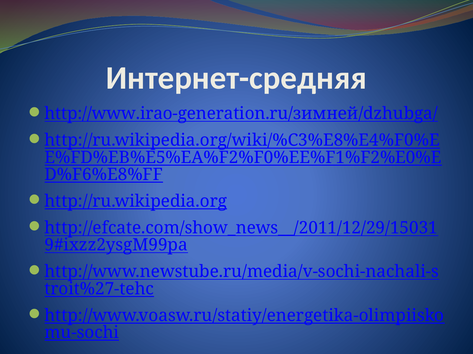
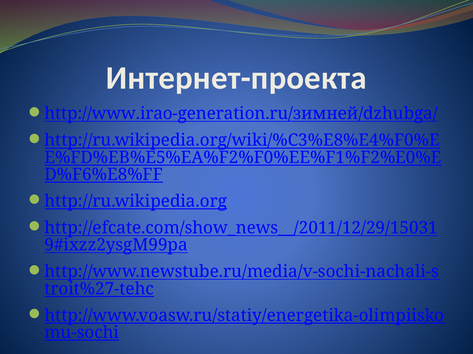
Интернет-средняя: Интернет-средняя -> Интернет-проекта
